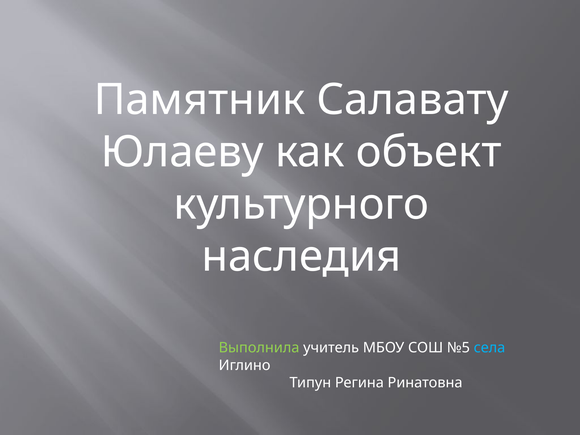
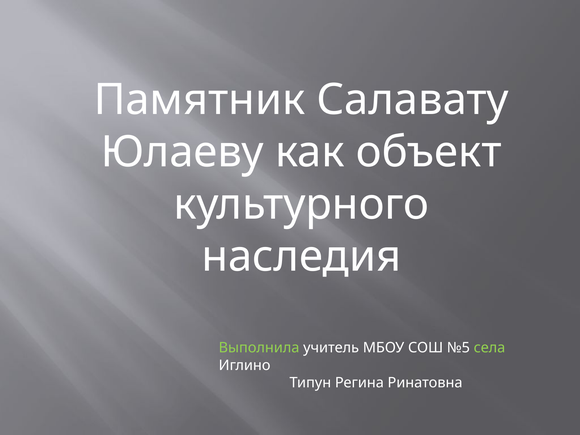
села colour: light blue -> light green
